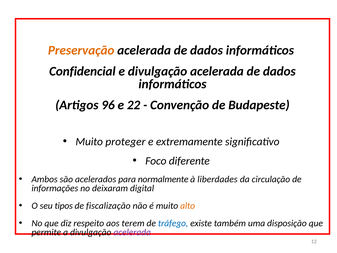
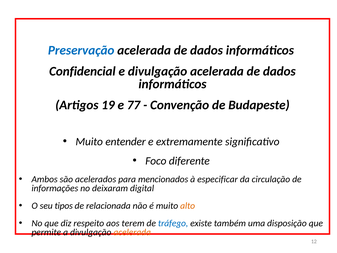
Preservação colour: orange -> blue
96: 96 -> 19
22: 22 -> 77
proteger: proteger -> entender
normalmente: normalmente -> mencionados
liberdades: liberdades -> especificar
fiscalização: fiscalização -> relacionada
acelerada at (132, 232) colour: purple -> orange
